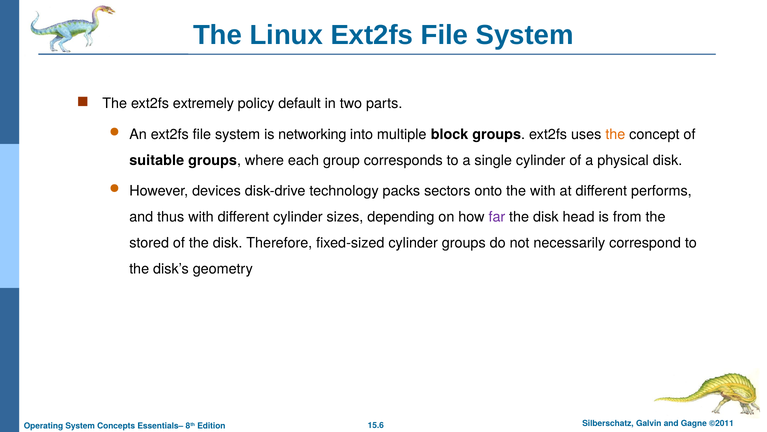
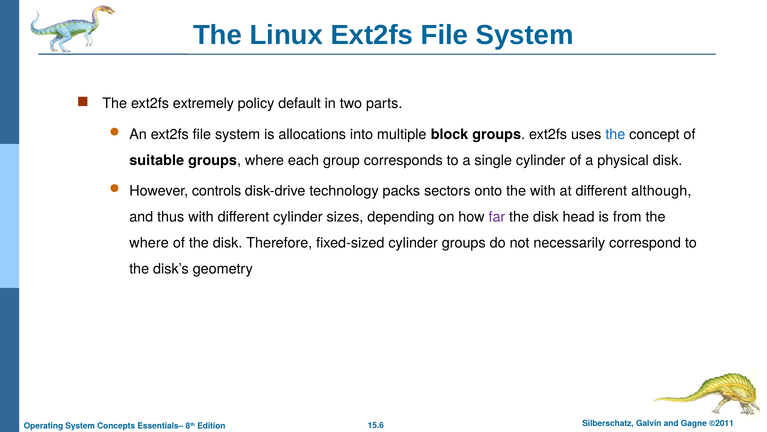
networking: networking -> allocations
the at (615, 134) colour: orange -> blue
devices: devices -> controls
performs: performs -> although
stored at (149, 243): stored -> where
